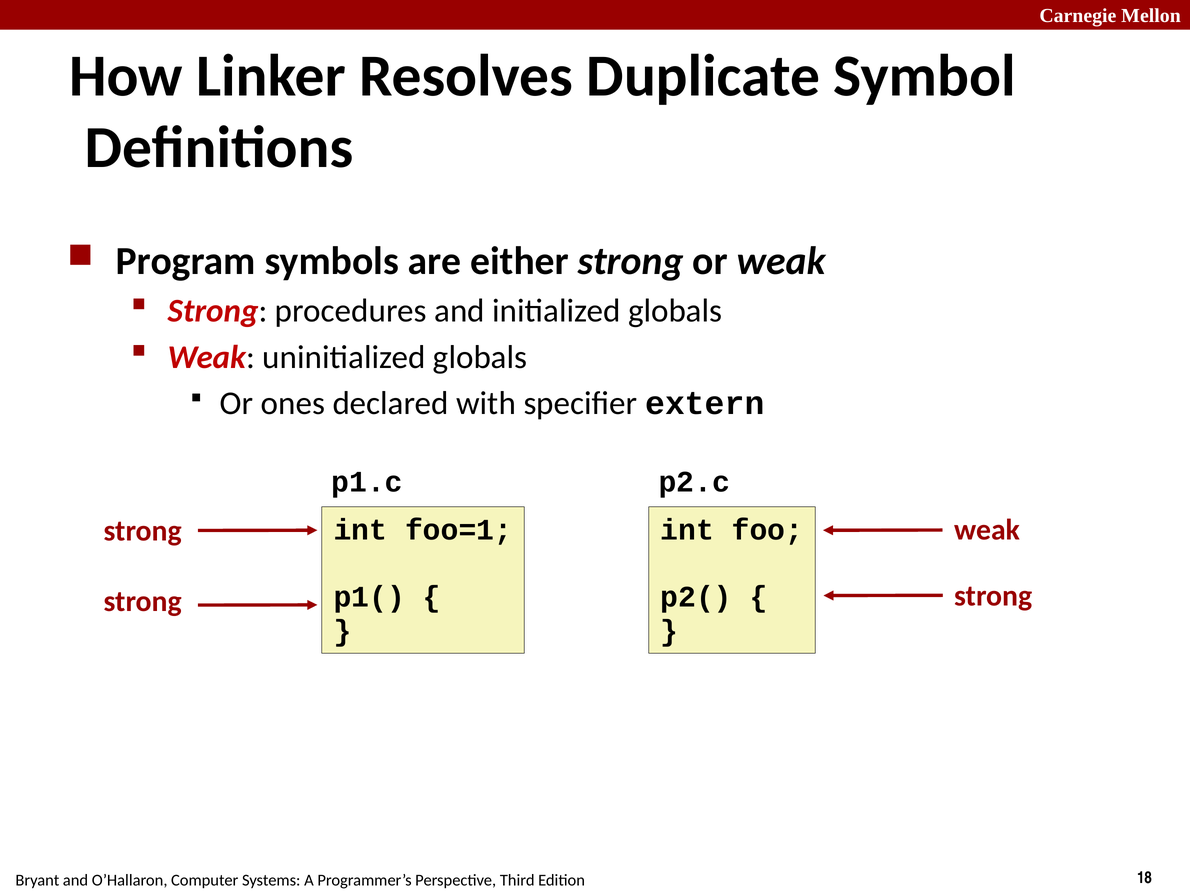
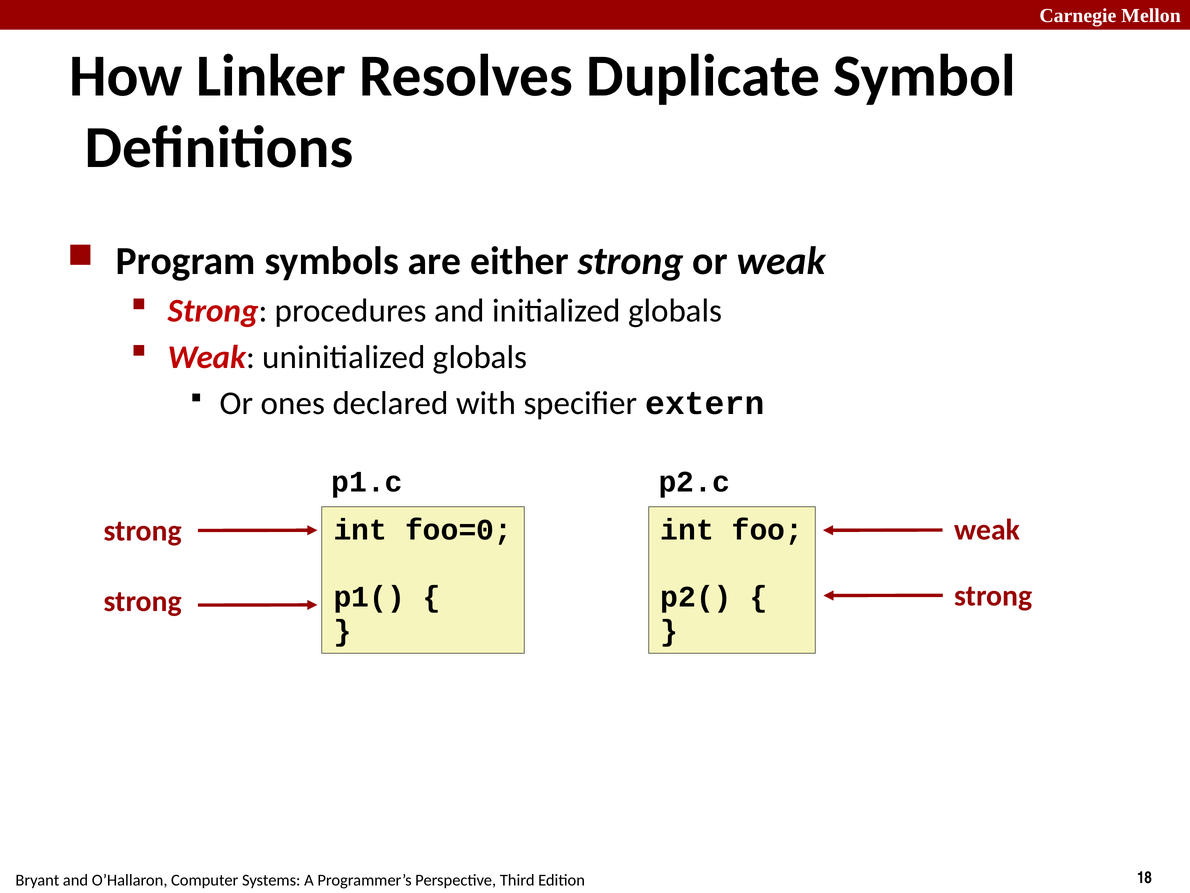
foo=1: foo=1 -> foo=0
